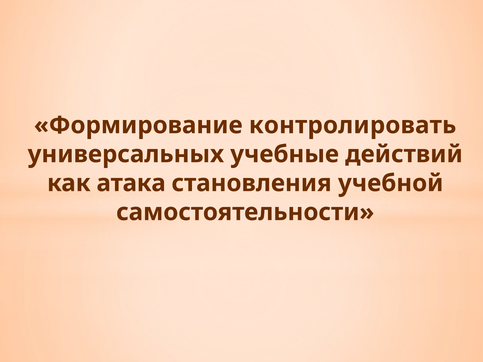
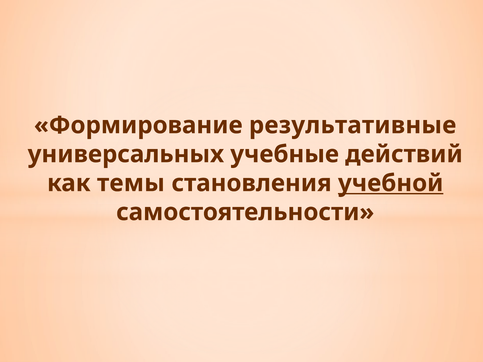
контролировать: контролировать -> результативные
атака: атака -> темы
учебной underline: none -> present
